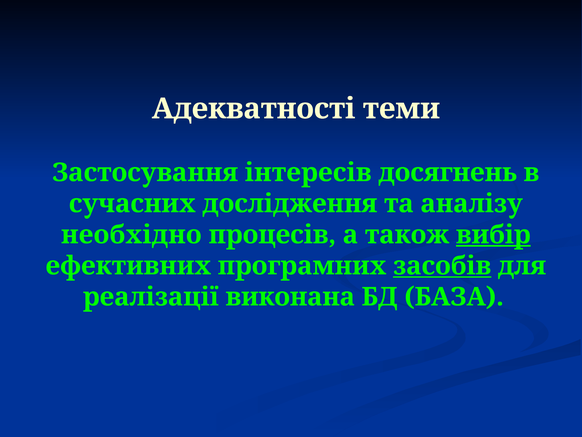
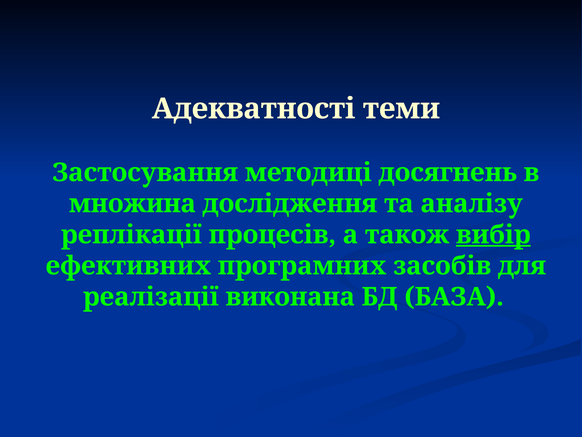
інтересів: інтересів -> методиці
сучасних: сучасних -> множина
необхідно: необхідно -> реплікації
засобів underline: present -> none
